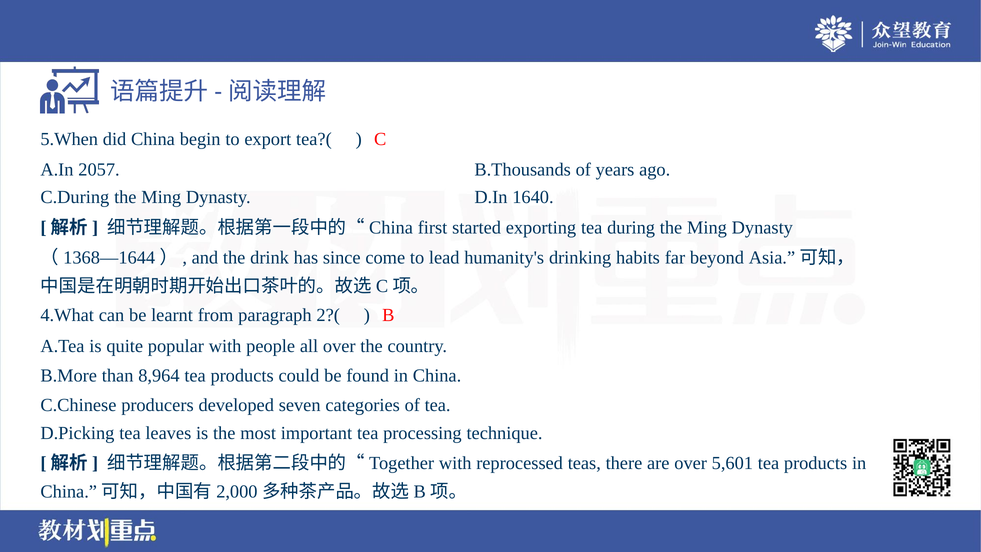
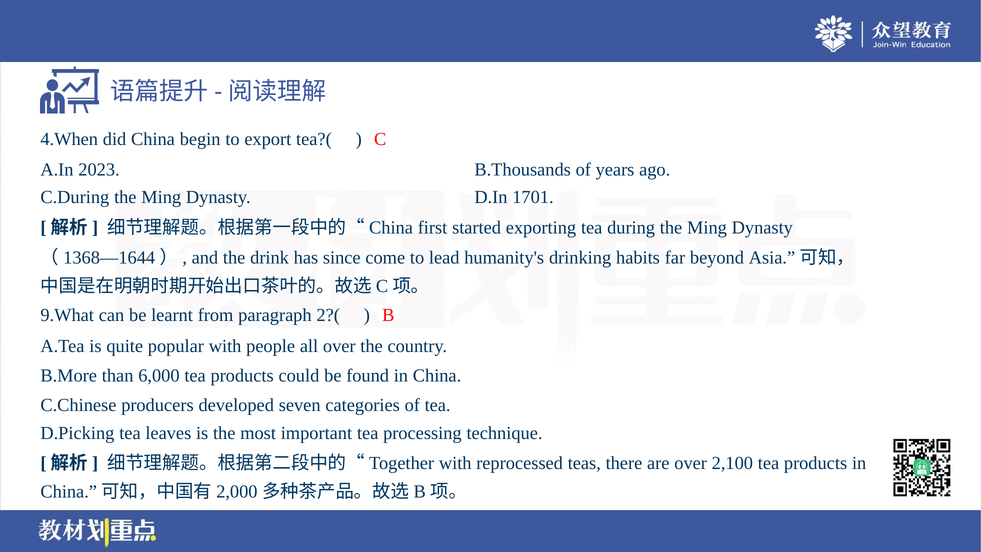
5.When: 5.When -> 4.When
2057: 2057 -> 2023
1640: 1640 -> 1701
4.What: 4.What -> 9.What
8,964: 8,964 -> 6,000
5,601: 5,601 -> 2,100
